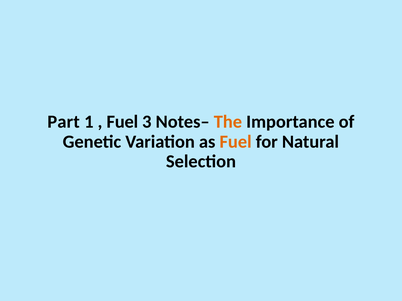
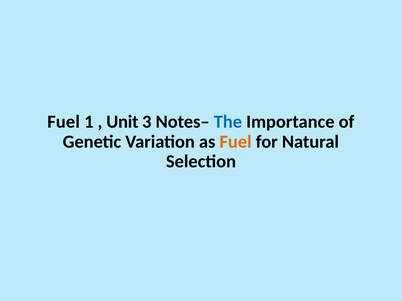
Part at (64, 122): Part -> Fuel
Fuel at (122, 122): Fuel -> Unit
The colour: orange -> blue
